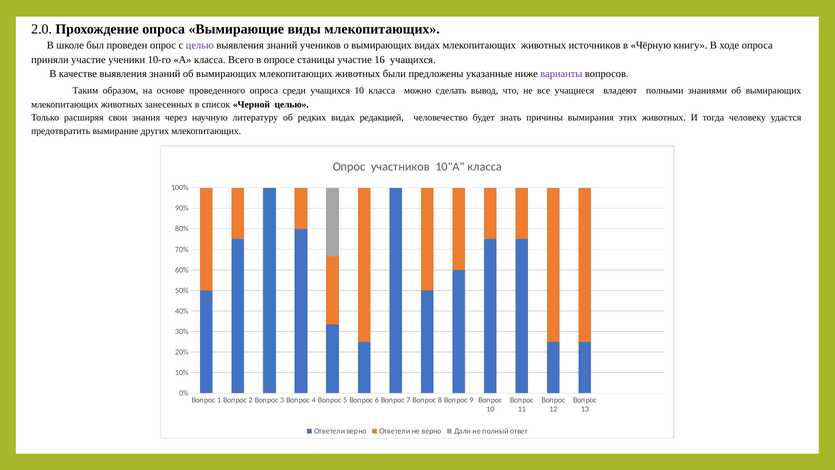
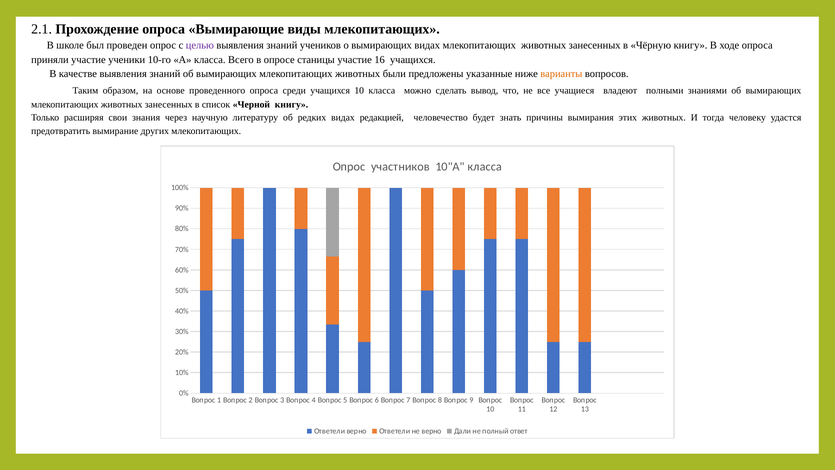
2.0: 2.0 -> 2.1
видах млекопитающих животных источников: источников -> занесенных
варианты colour: purple -> orange
Черной целью: целью -> книгу
